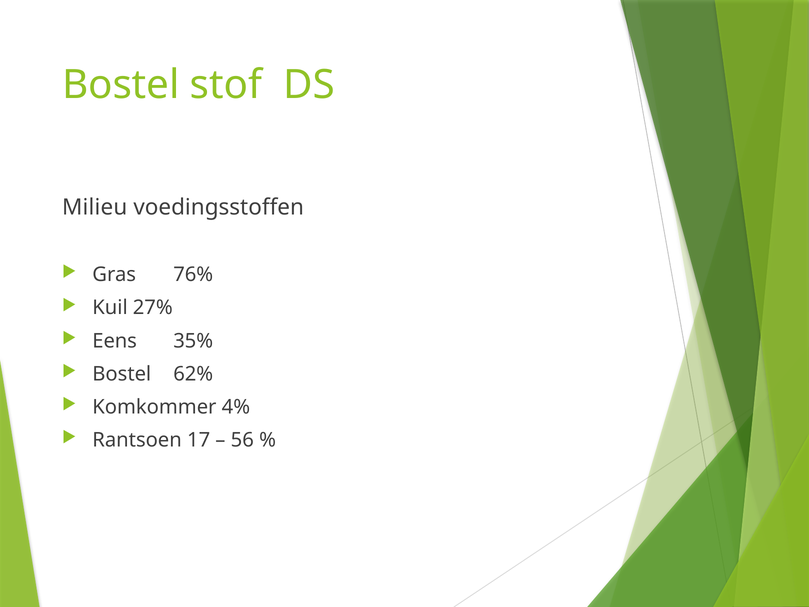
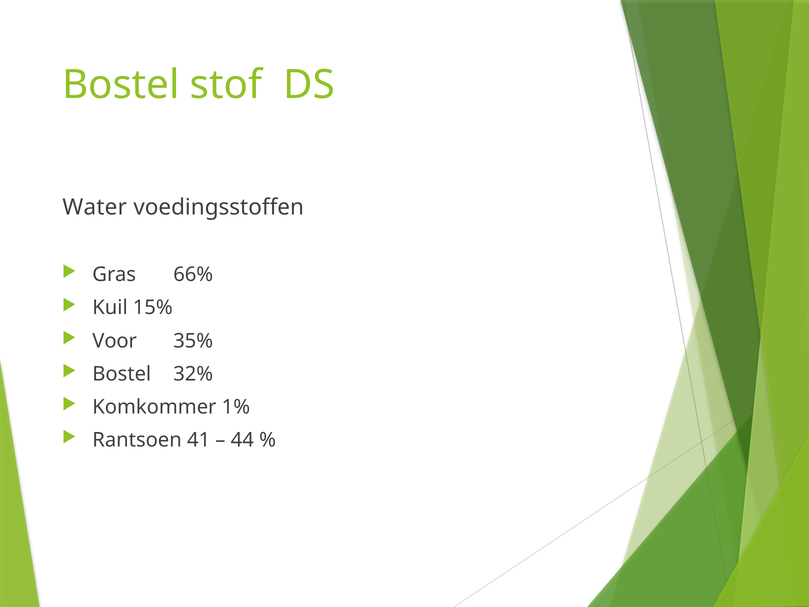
Milieu: Milieu -> Water
76%: 76% -> 66%
27%: 27% -> 15%
Eens: Eens -> Voor
62%: 62% -> 32%
4%: 4% -> 1%
17: 17 -> 41
56: 56 -> 44
